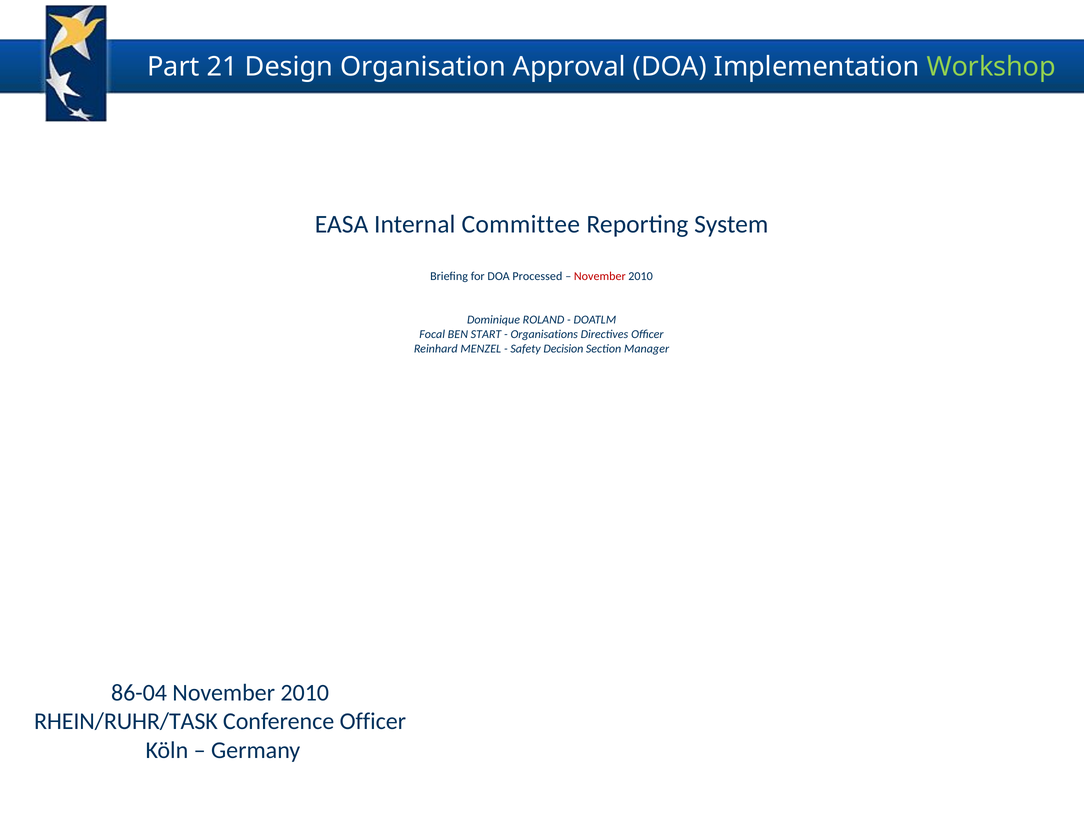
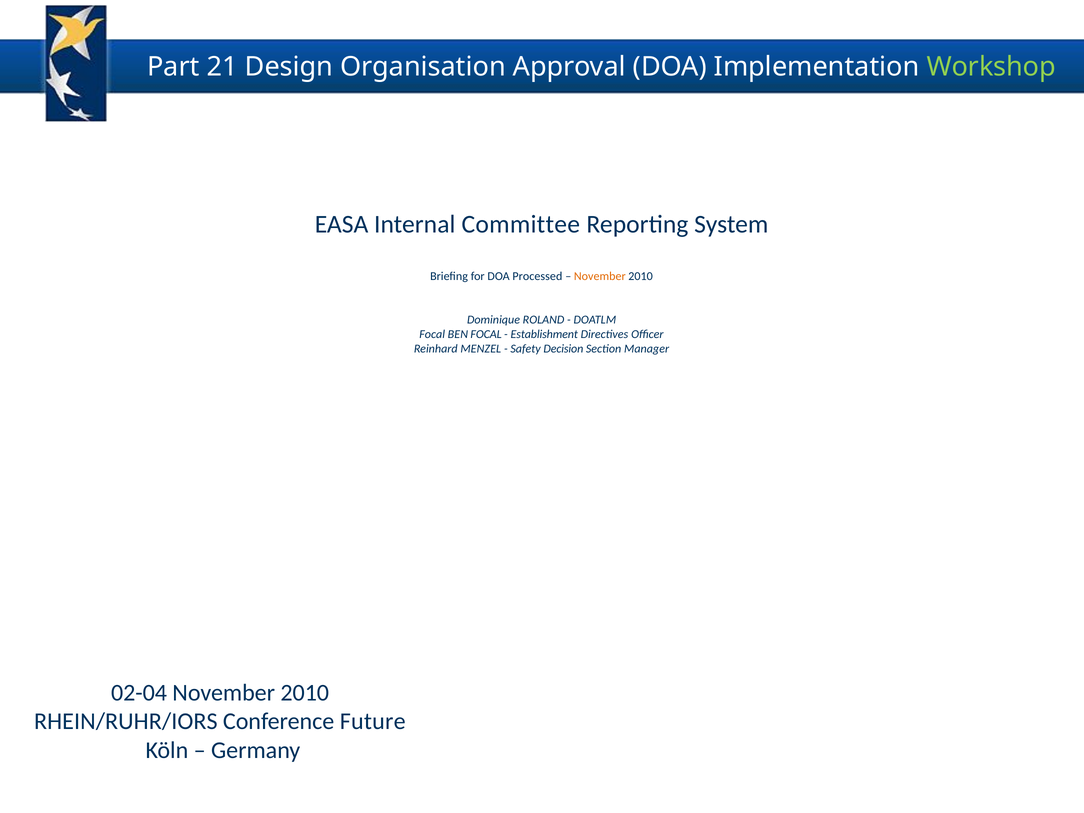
November at (600, 276) colour: red -> orange
BEN START: START -> FOCAL
Organisations: Organisations -> Establishment
86-04: 86-04 -> 02-04
RHEIN/RUHR/TASK: RHEIN/RUHR/TASK -> RHEIN/RUHR/IORS
Conference Officer: Officer -> Future
